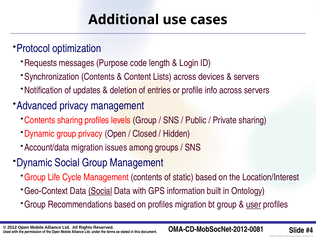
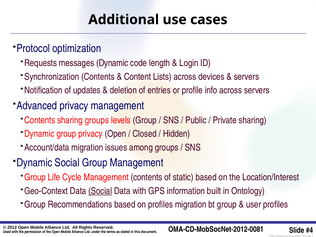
messages Purpose: Purpose -> Dynamic
sharing profiles: profiles -> groups
user underline: present -> none
